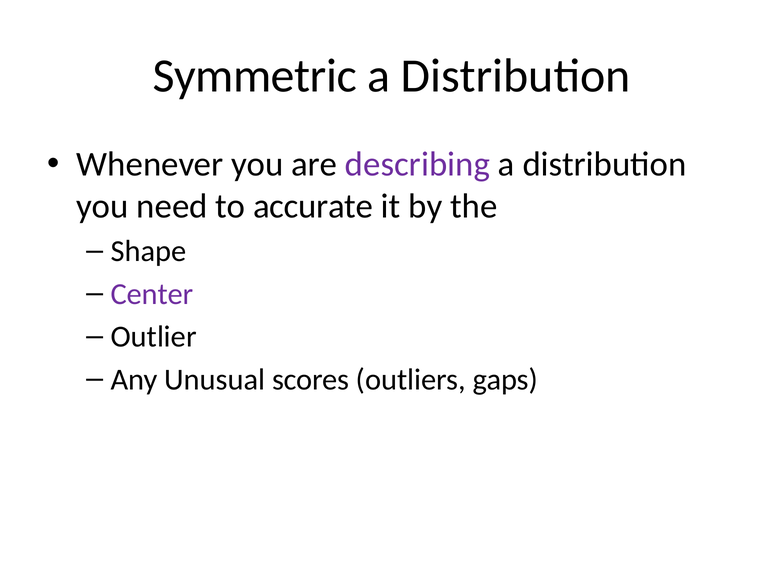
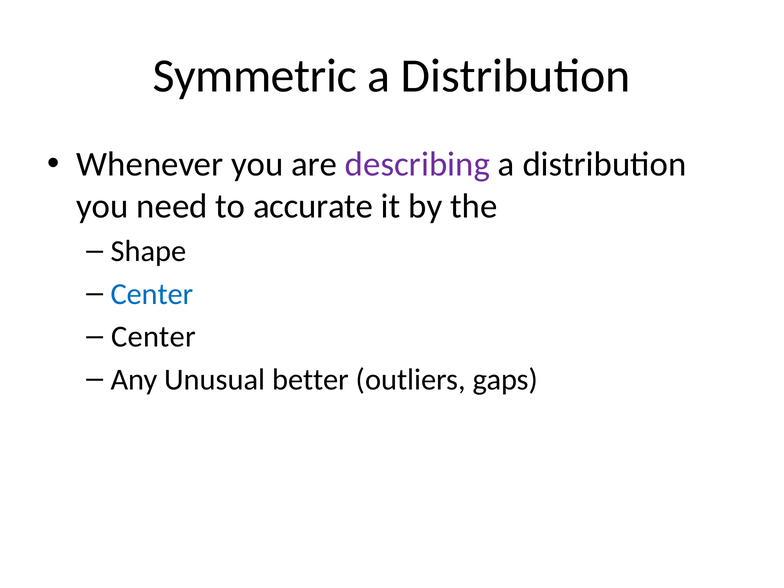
Center at (152, 294) colour: purple -> blue
Outlier at (154, 337): Outlier -> Center
scores: scores -> better
